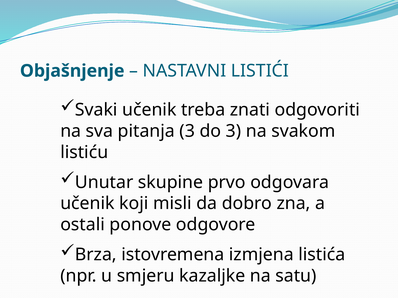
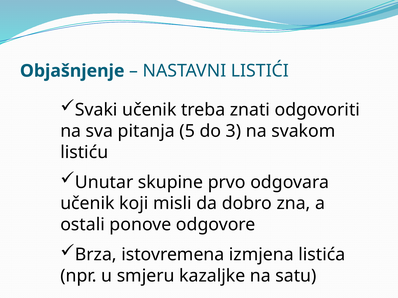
pitanja 3: 3 -> 5
